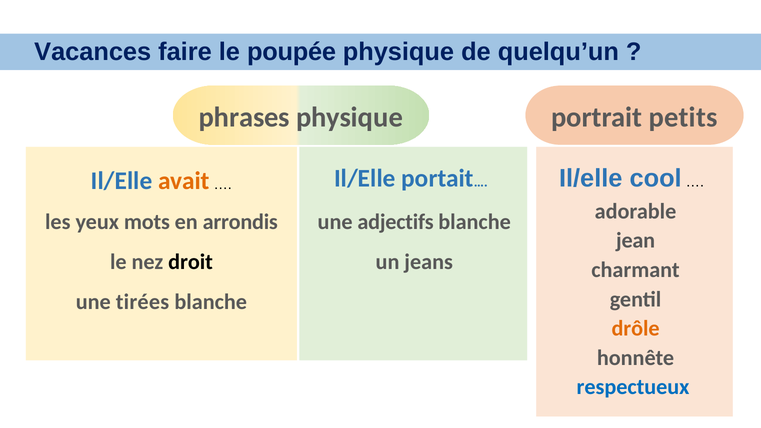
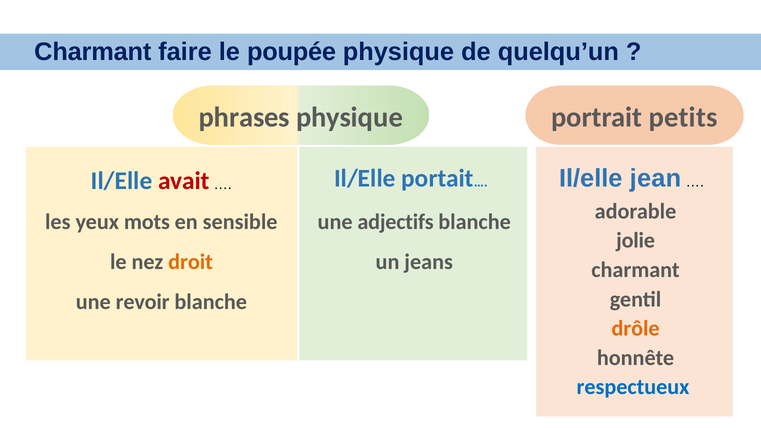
Vacances at (93, 52): Vacances -> Charmant
avait colour: orange -> red
cool: cool -> jean
arrondis: arrondis -> sensible
jean: jean -> jolie
droit colour: black -> orange
tirées: tirées -> revoir
